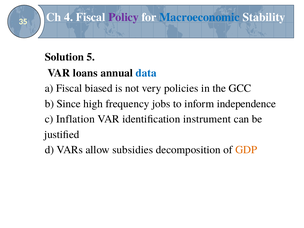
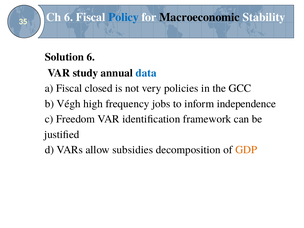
Ch 4: 4 -> 6
Policy colour: purple -> blue
Macroeconomic colour: blue -> black
Solution 5: 5 -> 6
loans: loans -> study
biased: biased -> closed
Since: Since -> Végh
Inflation: Inflation -> Freedom
instrument: instrument -> framework
